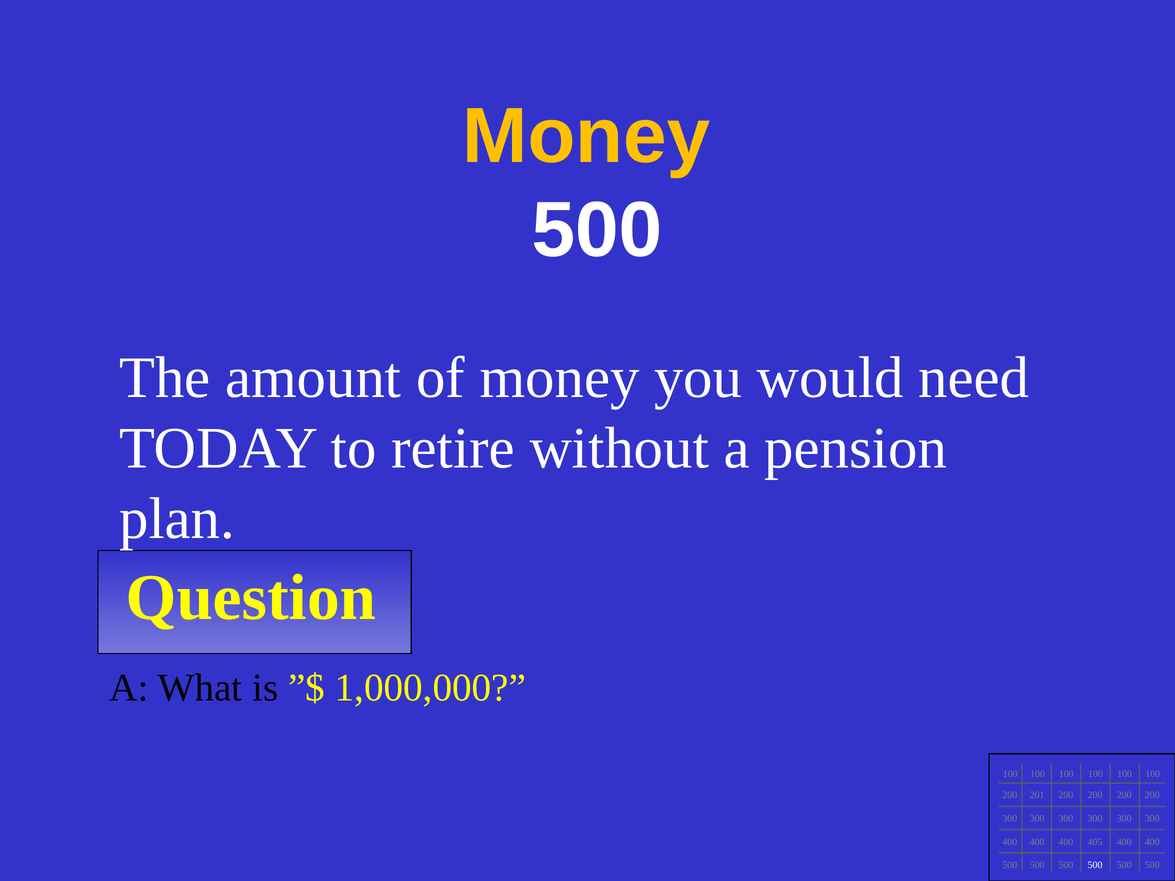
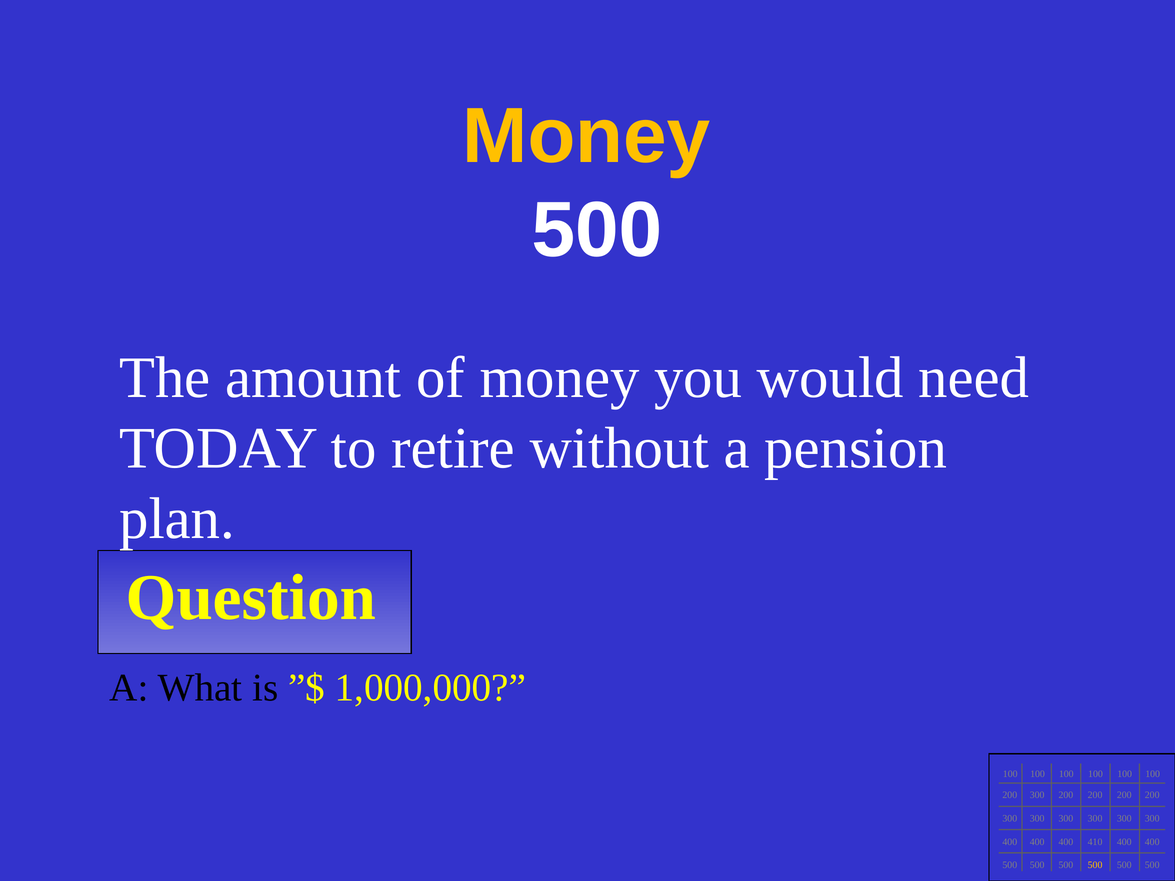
201 at (1037, 795): 201 -> 300
405: 405 -> 410
500 at (1095, 865) colour: white -> yellow
